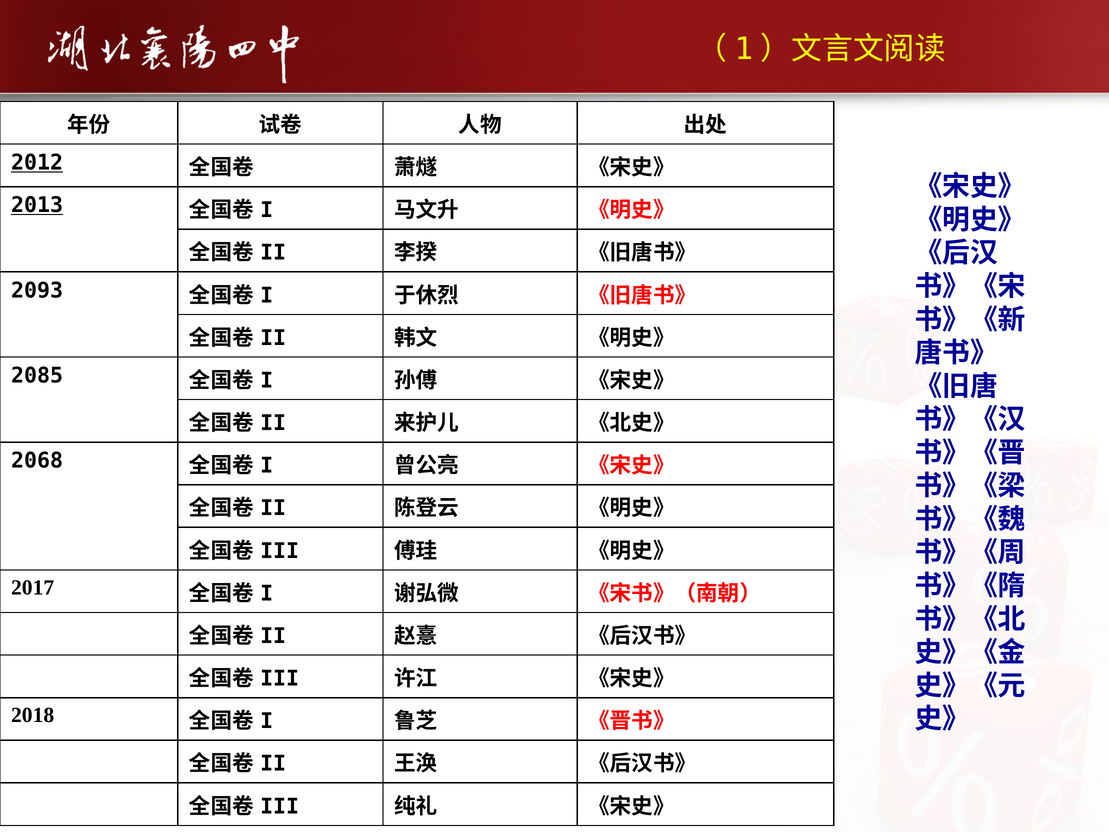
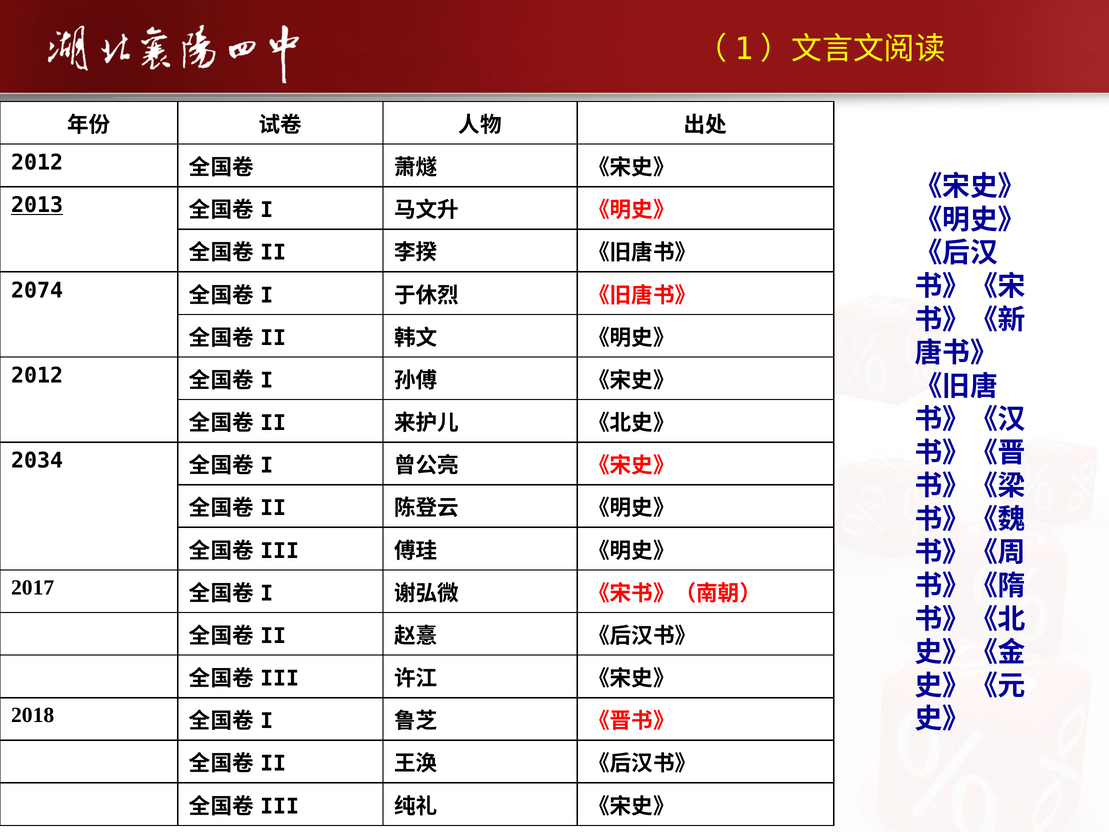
2012 at (37, 163) underline: present -> none
2093: 2093 -> 2074
2085 at (37, 375): 2085 -> 2012
2068: 2068 -> 2034
